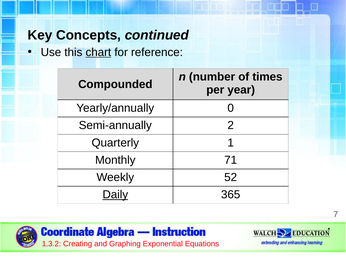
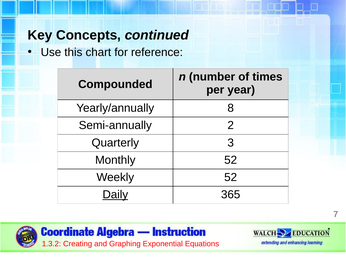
chart underline: present -> none
0: 0 -> 8
1: 1 -> 3
Monthly 71: 71 -> 52
